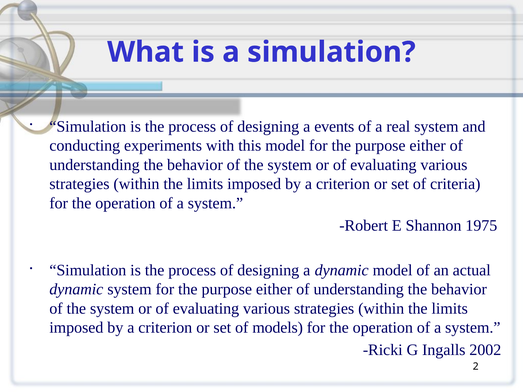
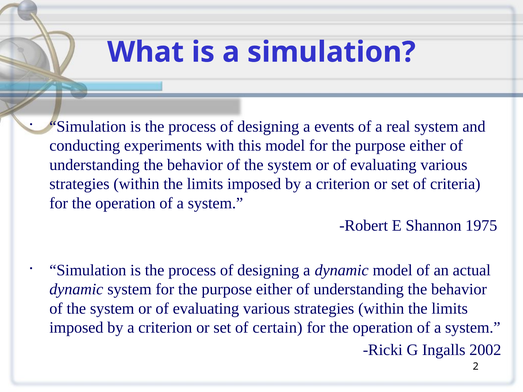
models: models -> certain
